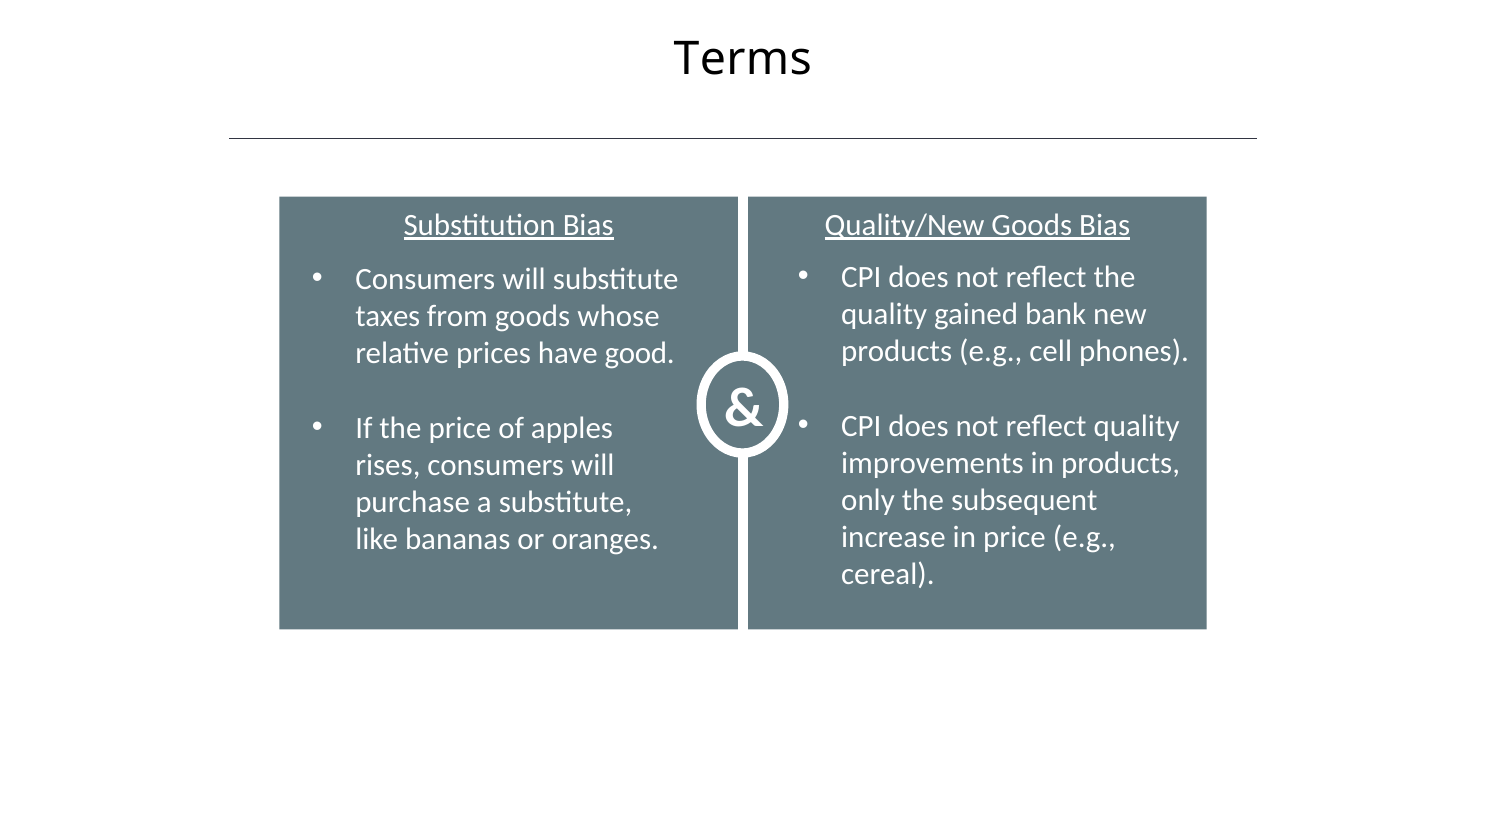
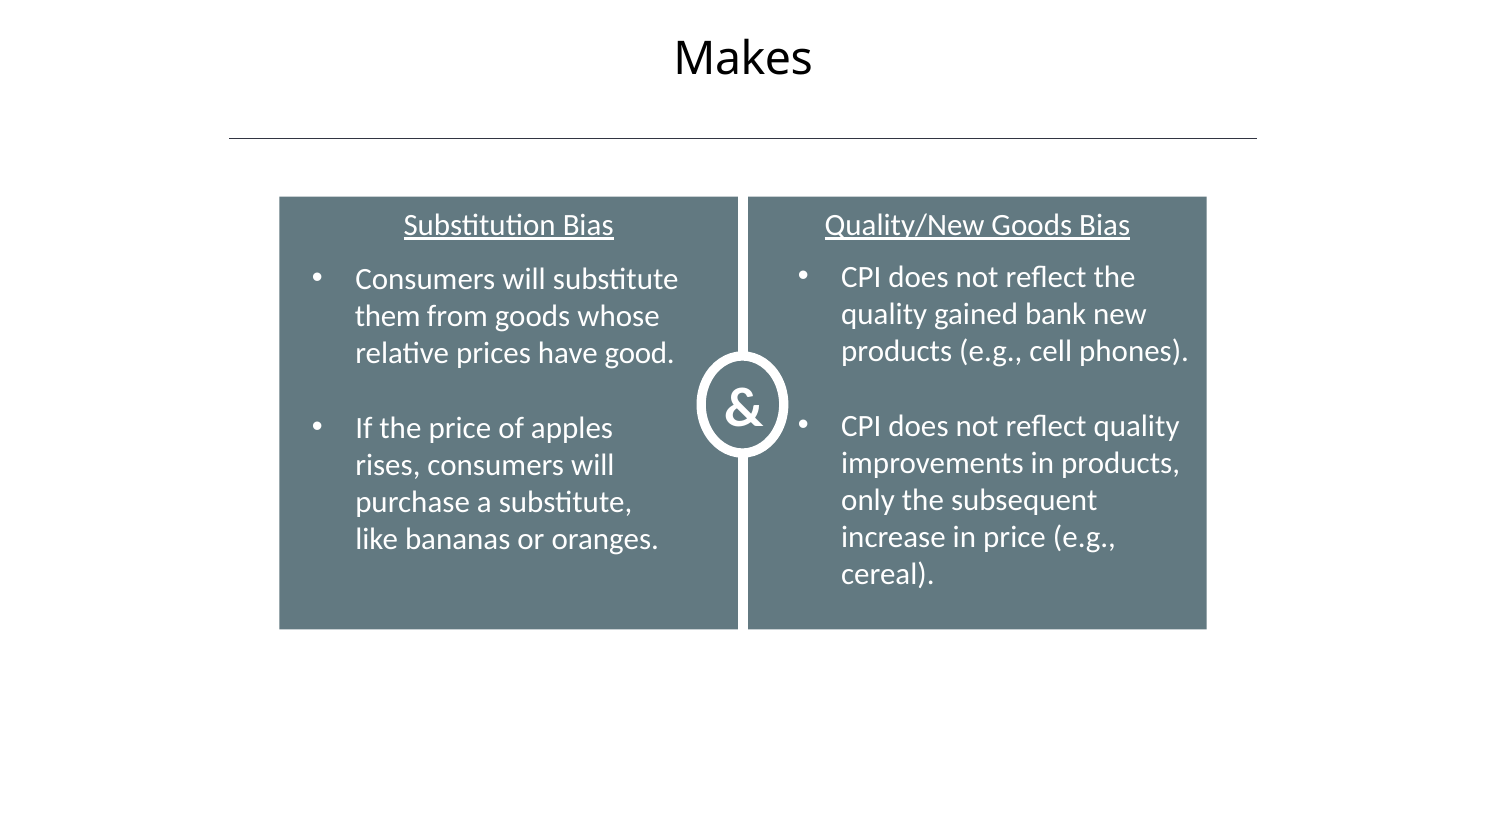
Terms: Terms -> Makes
taxes: taxes -> them
